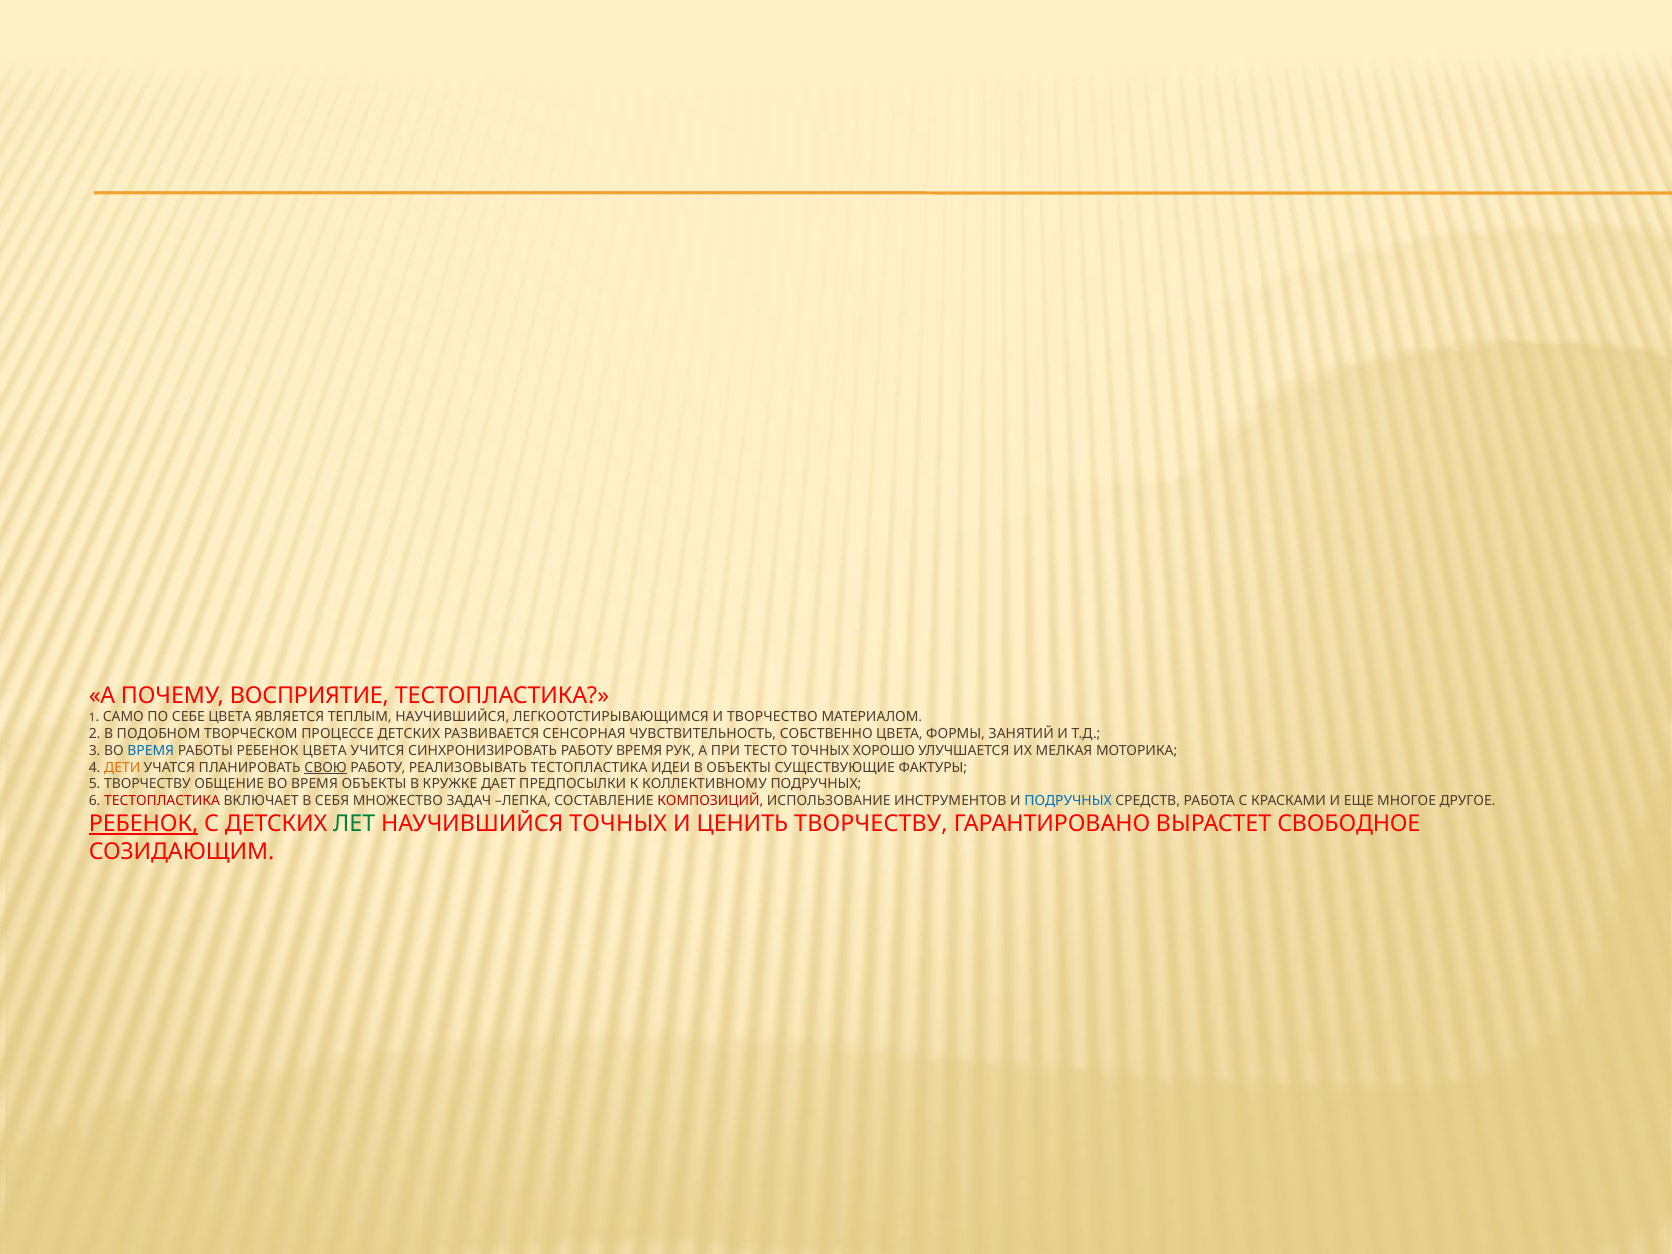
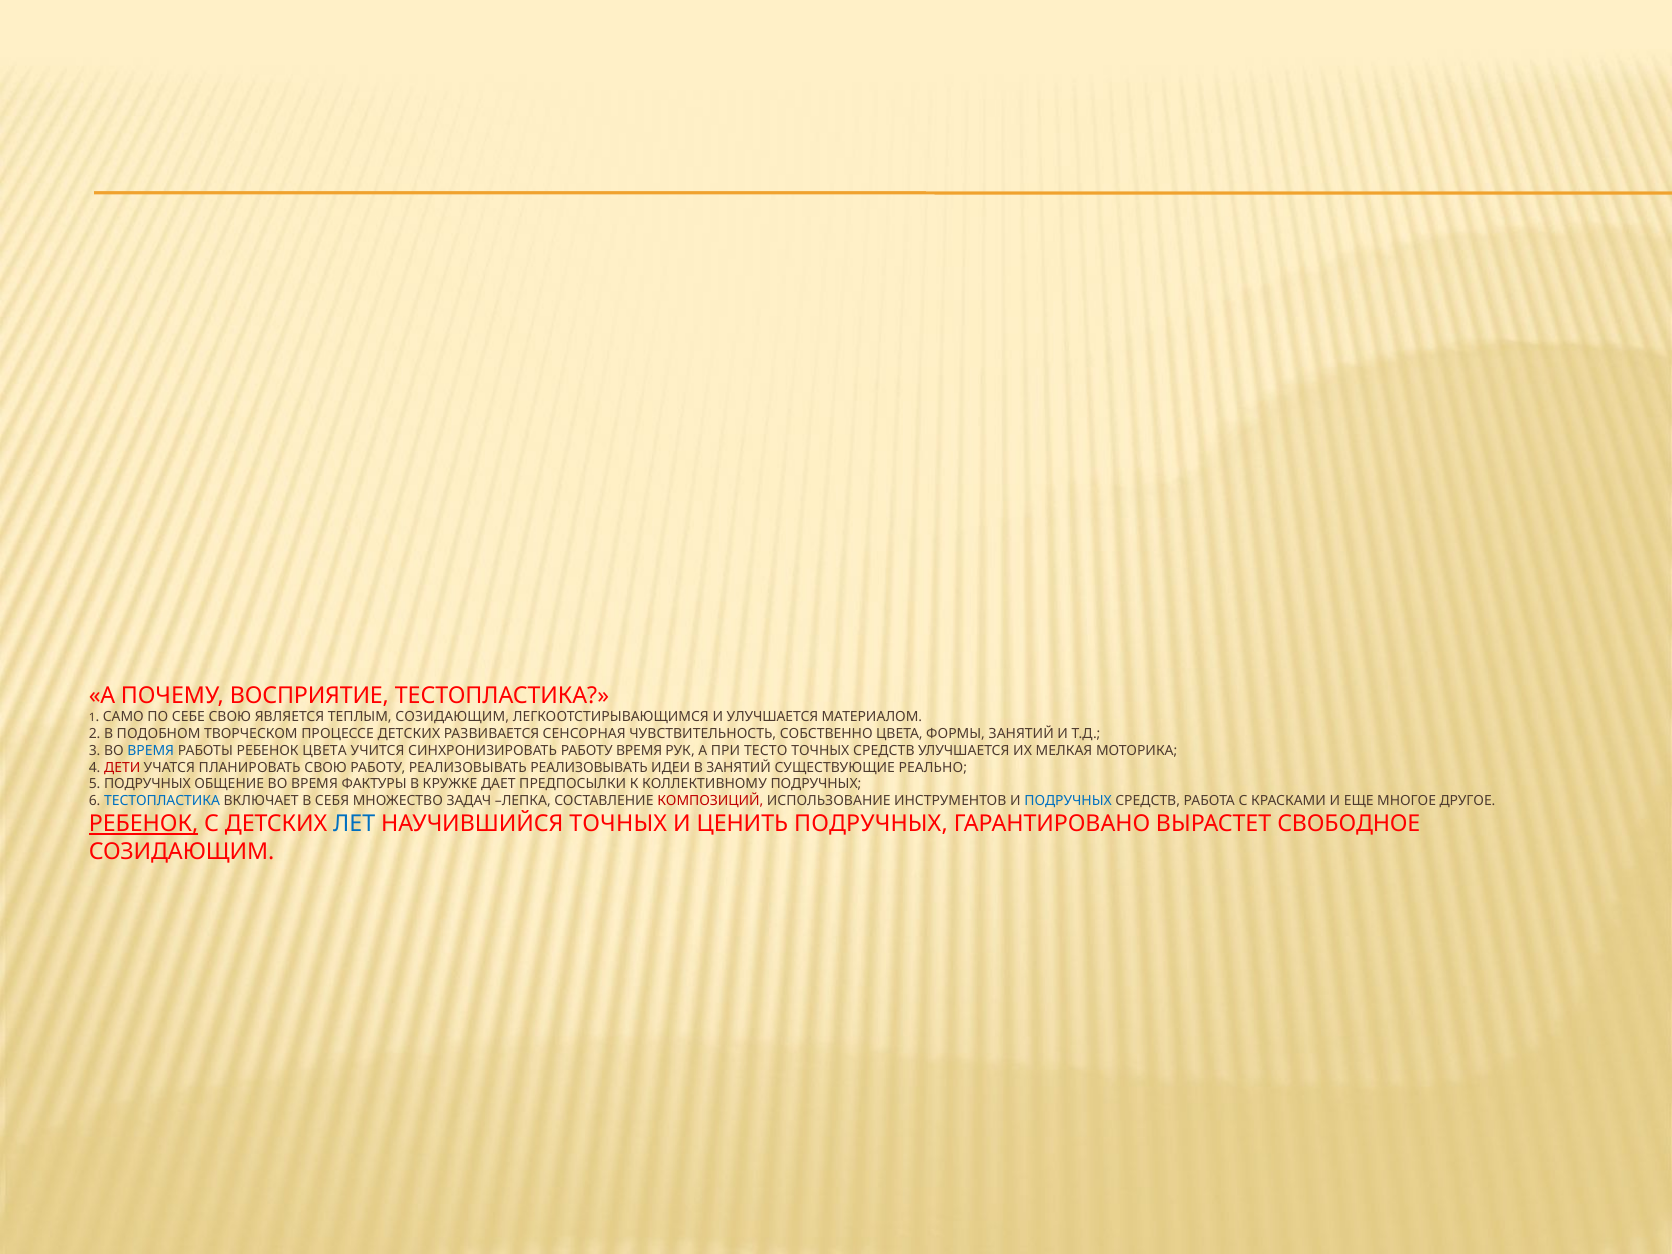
СЕБЕ ЦВЕТА: ЦВЕТА -> СВОЮ
ТЕПЛЫМ НАУЧИВШИЙСЯ: НАУЧИВШИЙСЯ -> СОЗИДАЮЩИМ
И ТВОРЧЕСТВО: ТВОРЧЕСТВО -> УЛУЧШАЕТСЯ
ТОЧНЫХ ХОРОШО: ХОРОШО -> СРЕДСТВ
ДЕТИ colour: orange -> red
СВОЮ at (326, 767) underline: present -> none
РЕАЛИЗОВЫВАТЬ ТЕСТОПЛАСТИКА: ТЕСТОПЛАСТИКА -> РЕАЛИЗОВЫВАТЬ
В ОБЪЕКТЫ: ОБЪЕКТЫ -> ЗАНЯТИЙ
ФАКТУРЫ: ФАКТУРЫ -> РЕАЛЬНО
5 ТВОРЧЕСТВУ: ТВОРЧЕСТВУ -> ПОДРУЧНЫХ
ВРЕМЯ ОБЪЕКТЫ: ОБЪЕКТЫ -> ФАКТУРЫ
ТЕСТОПЛАСТИКА at (162, 801) colour: red -> blue
ЛЕТ colour: green -> blue
ЦЕНИТЬ ТВОРЧЕСТВУ: ТВОРЧЕСТВУ -> ПОДРУЧНЫХ
